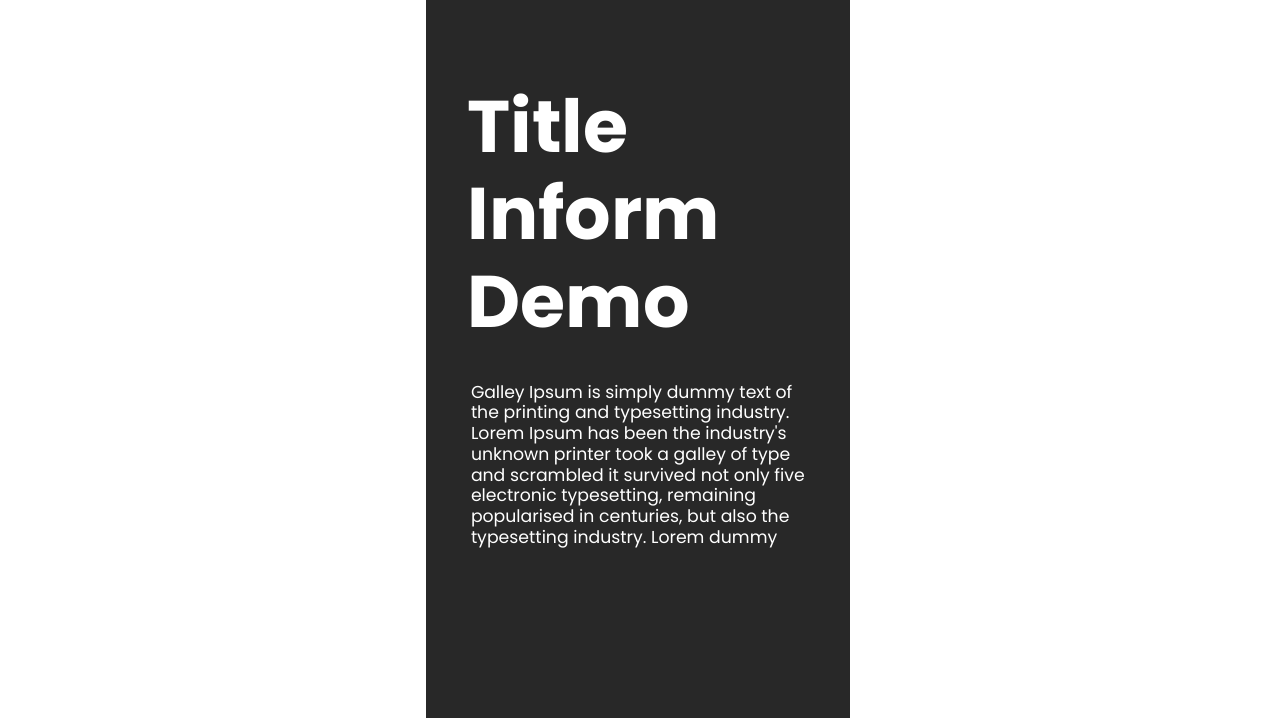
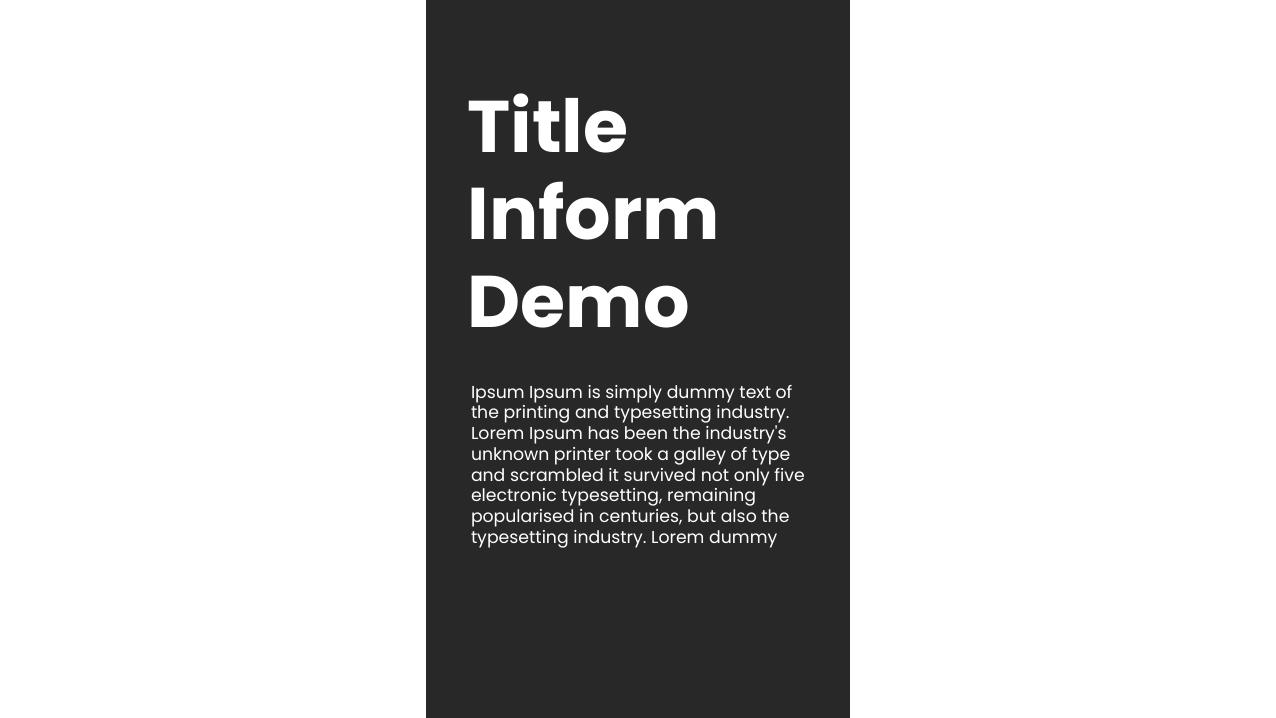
Galley at (498, 392): Galley -> Ipsum
